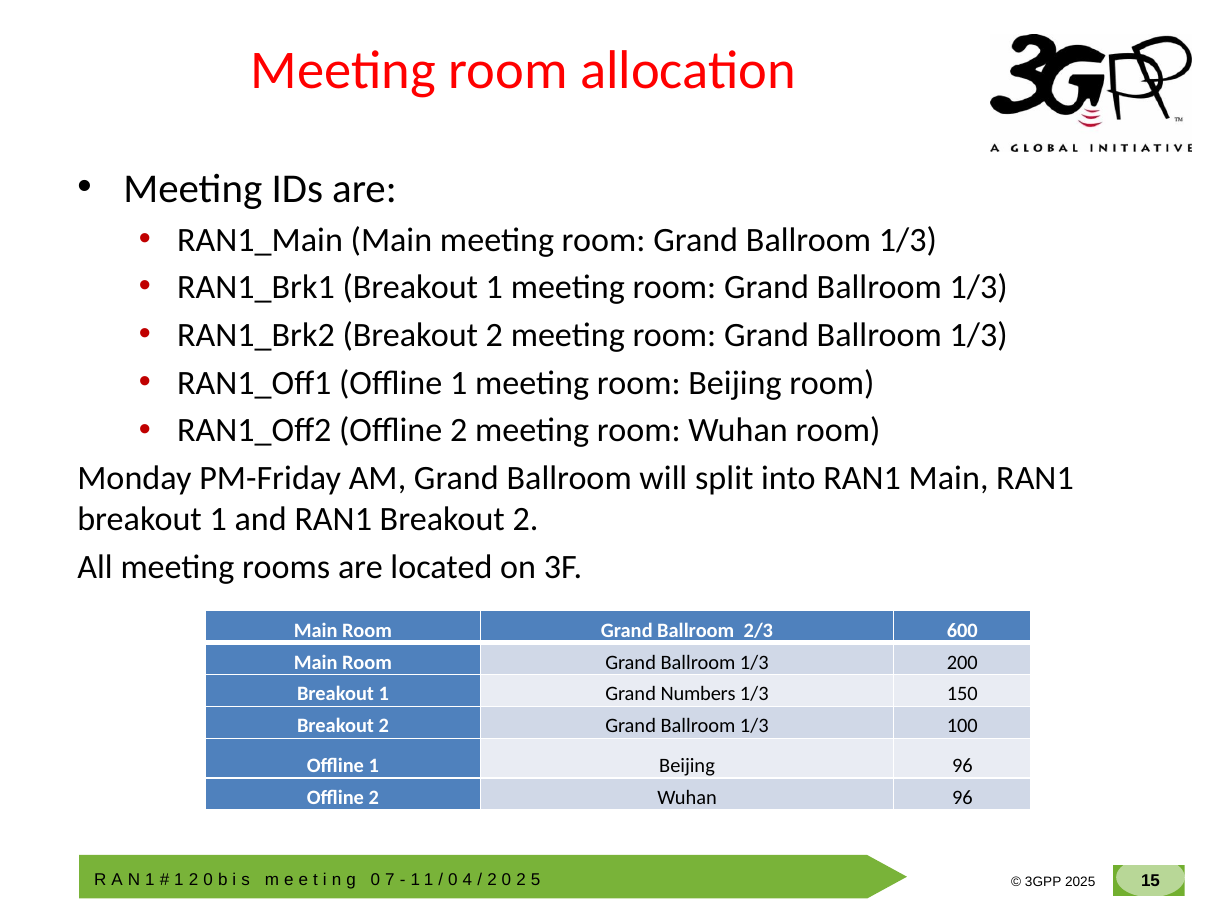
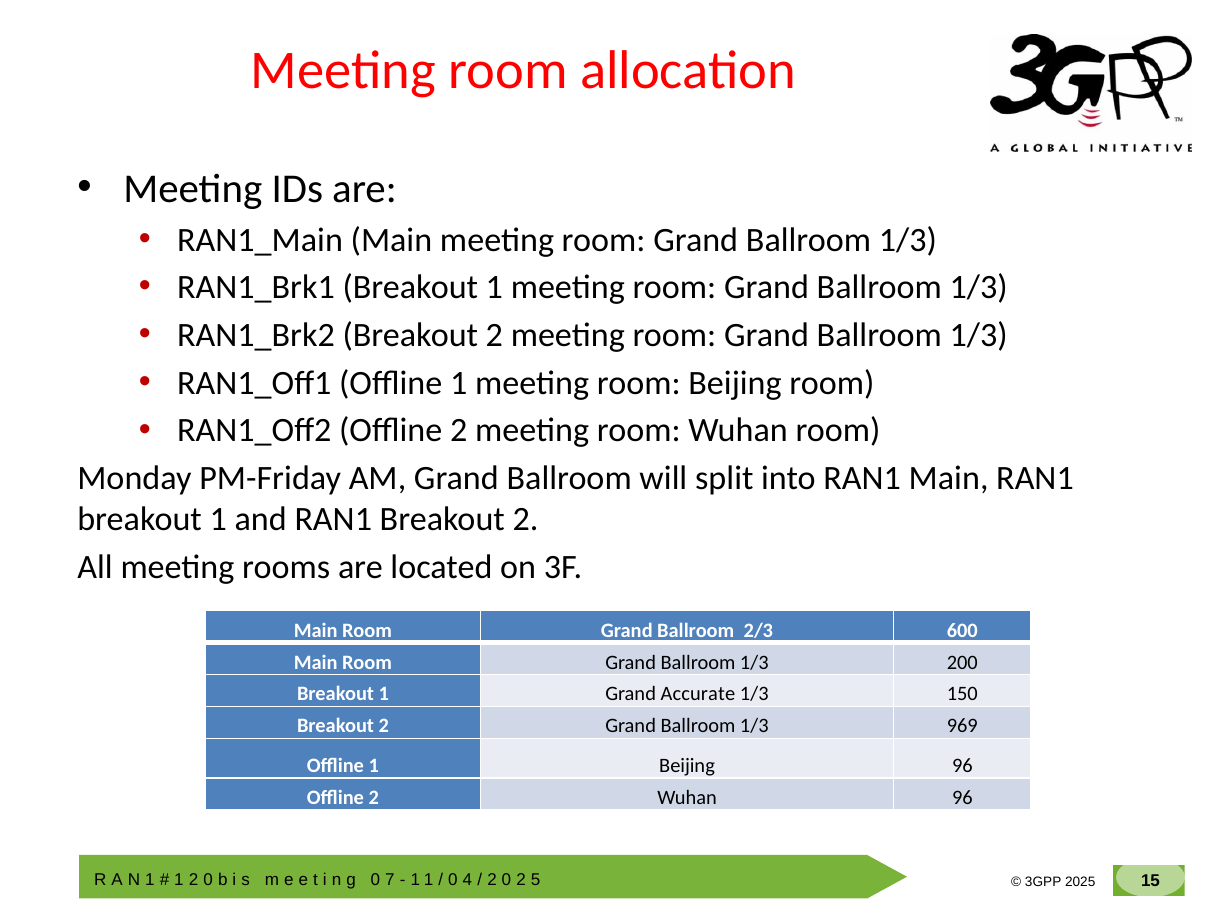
Numbers: Numbers -> Accurate
100: 100 -> 969
